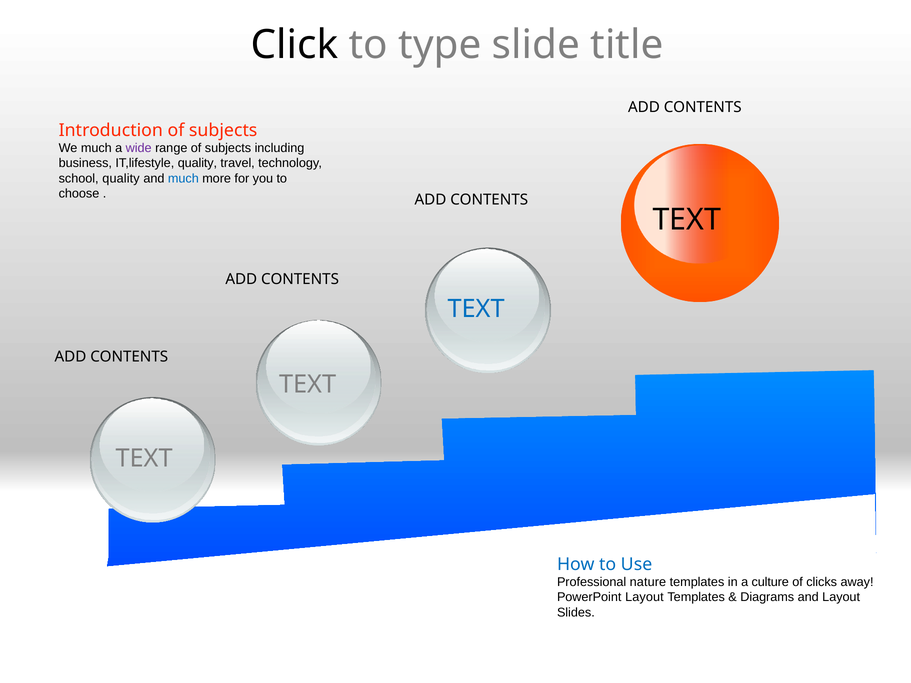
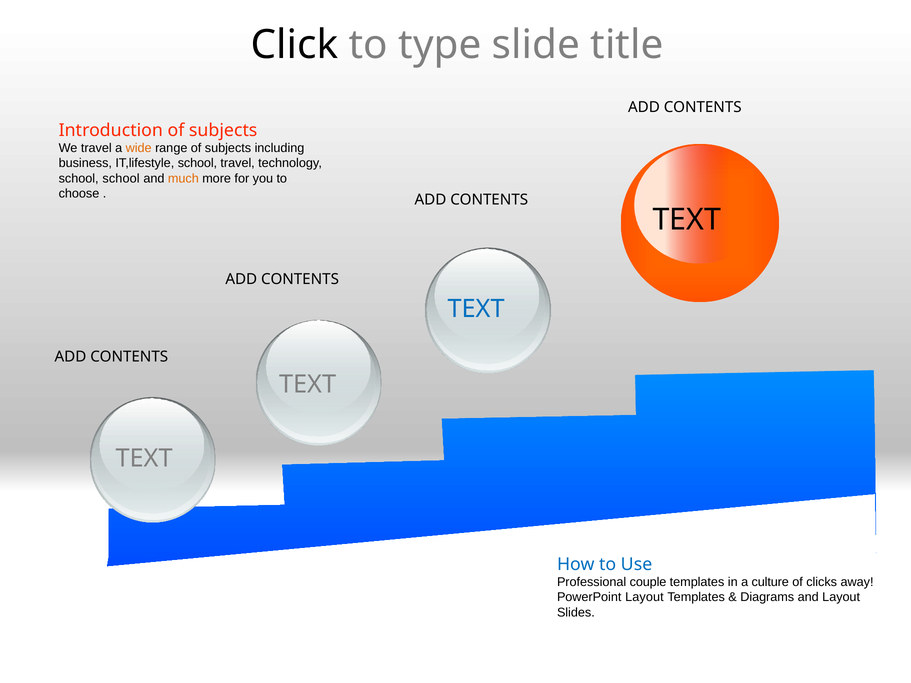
We much: much -> travel
wide colour: purple -> orange
IT,lifestyle quality: quality -> school
school quality: quality -> school
much at (183, 179) colour: blue -> orange
nature: nature -> couple
